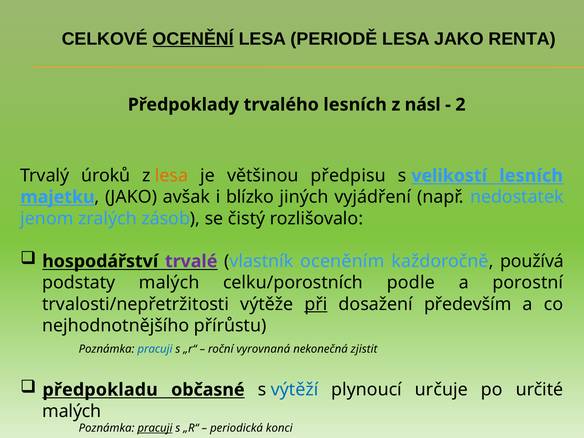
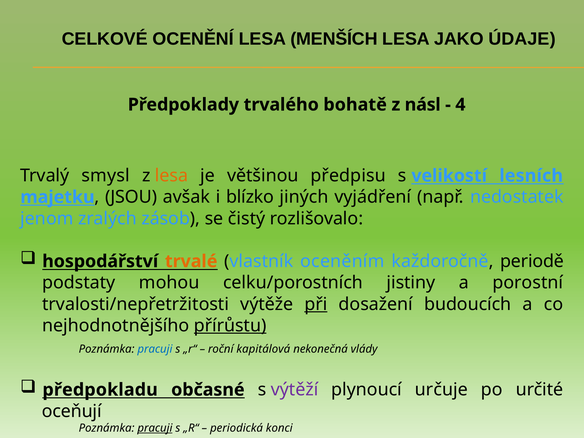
OCENĚNÍ underline: present -> none
PERIODĚ: PERIODĚ -> MENŠÍCH
RENTA: RENTA -> ÚDAJE
trvalého lesních: lesních -> bohatě
2: 2 -> 4
úroků: úroků -> smysl
JAKO at (131, 197): JAKO -> JSOU
trvalé colour: purple -> orange
používá: používá -> periodě
podstaty malých: malých -> mohou
podle: podle -> jistiny
především: především -> budoucích
přírůstu underline: none -> present
vyrovnaná: vyrovnaná -> kapitálová
zjistit: zjistit -> vlády
výtěží colour: blue -> purple
malých at (72, 411): malých -> oceňují
